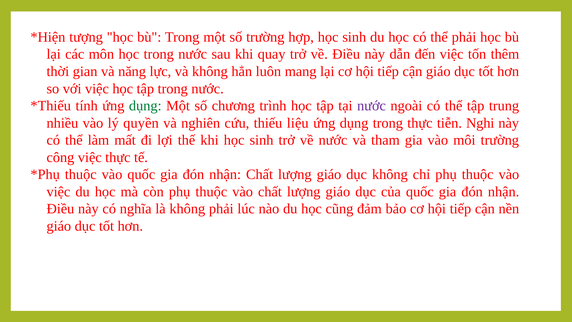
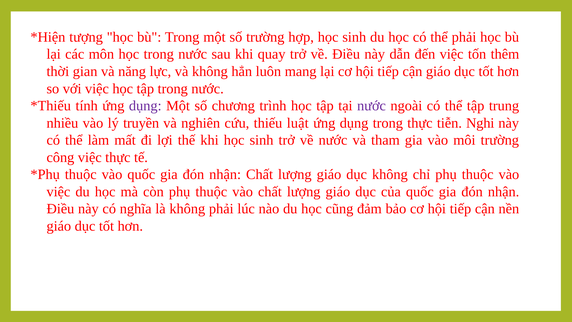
dụng at (145, 106) colour: green -> purple
quyền: quyền -> truyền
liệu: liệu -> luật
